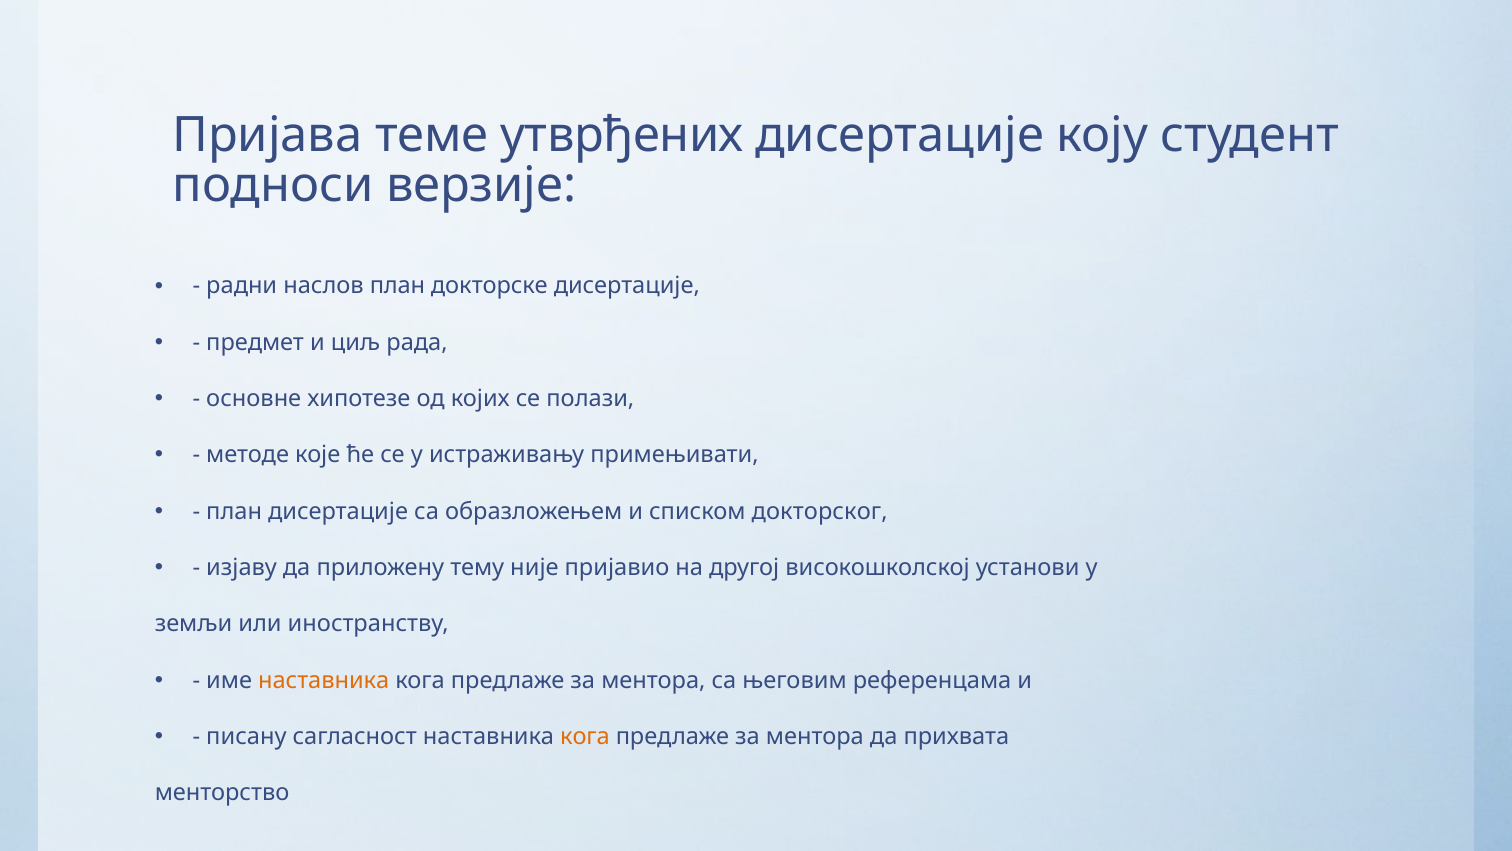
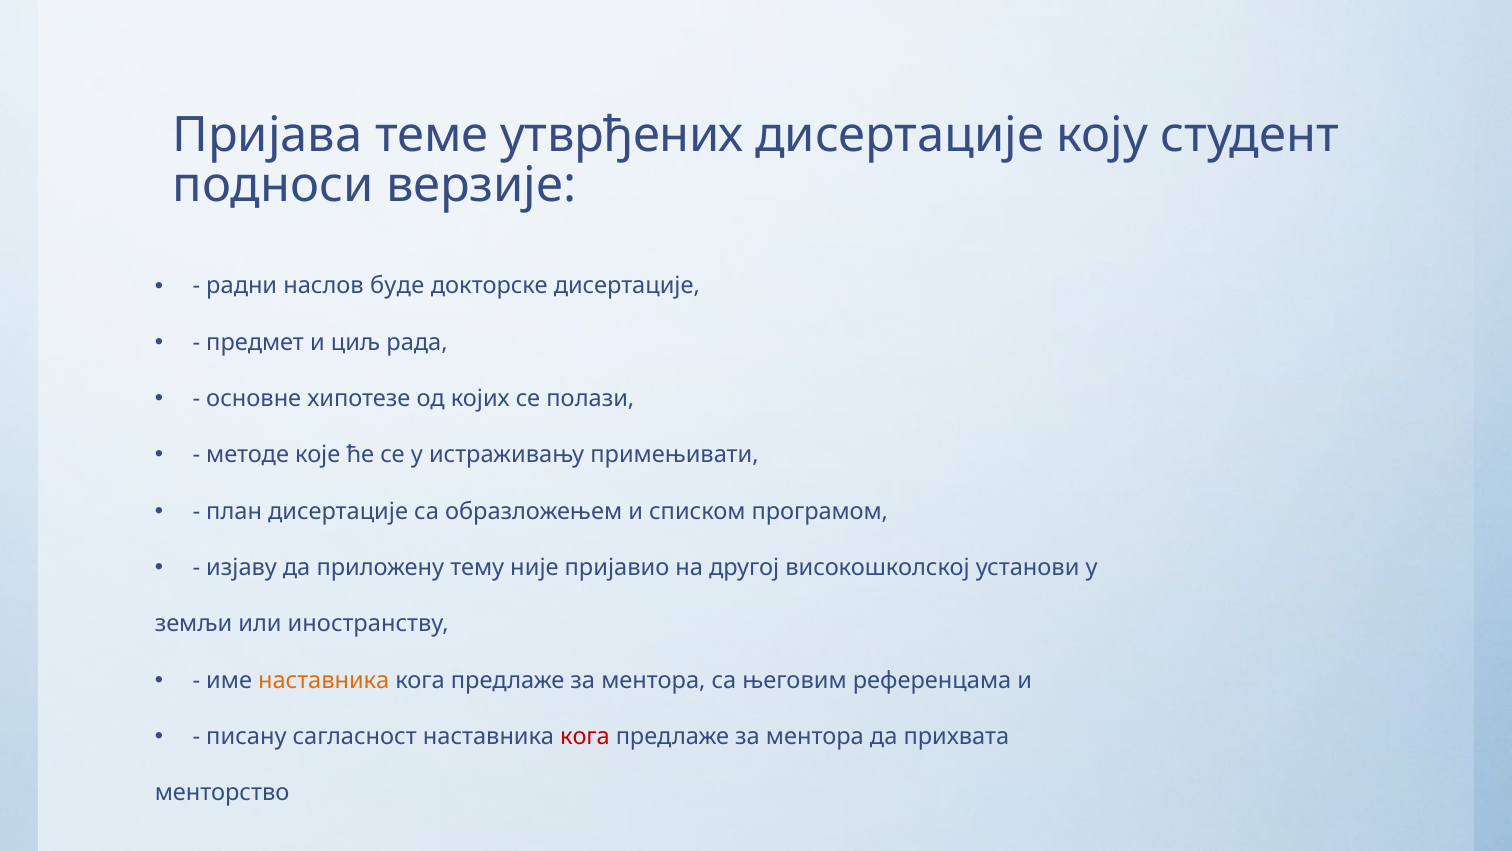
наслов план: план -> буде
докторског: докторског -> програмом
кога at (585, 736) colour: orange -> red
